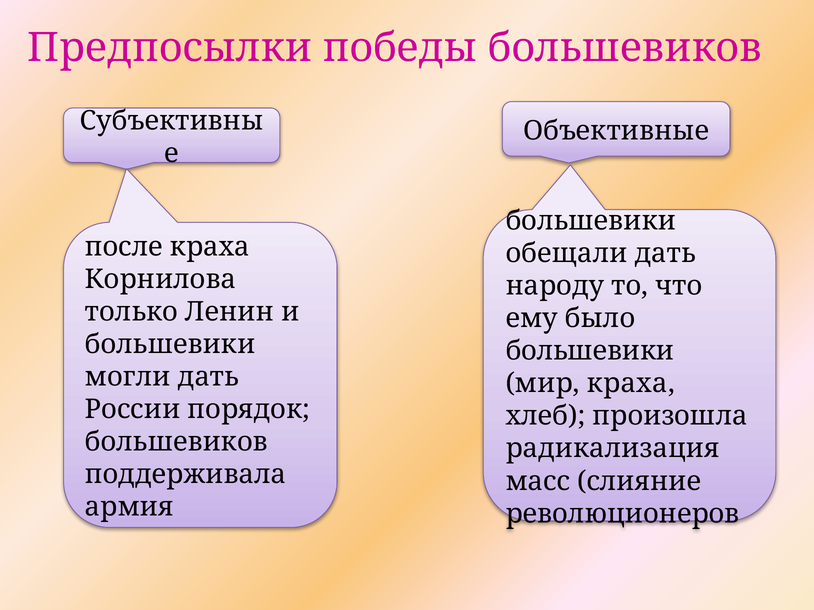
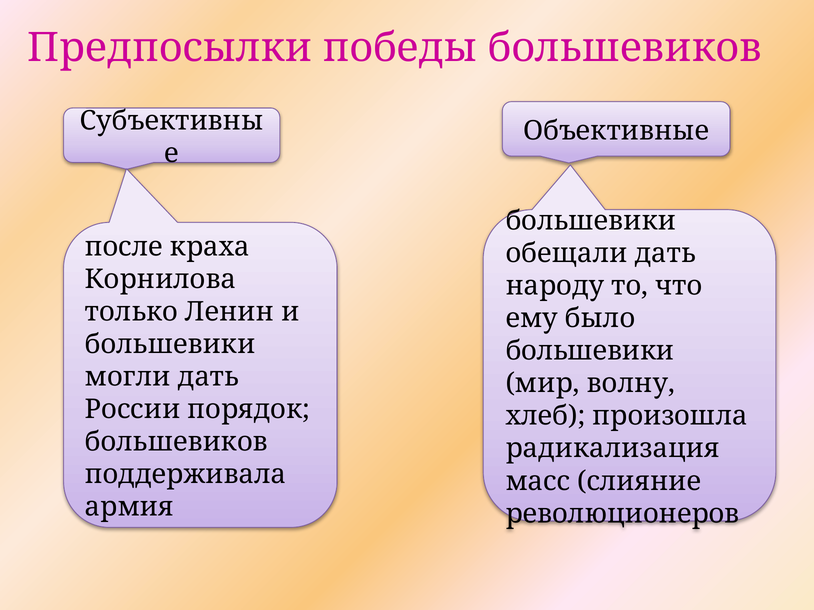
мир краха: краха -> волну
